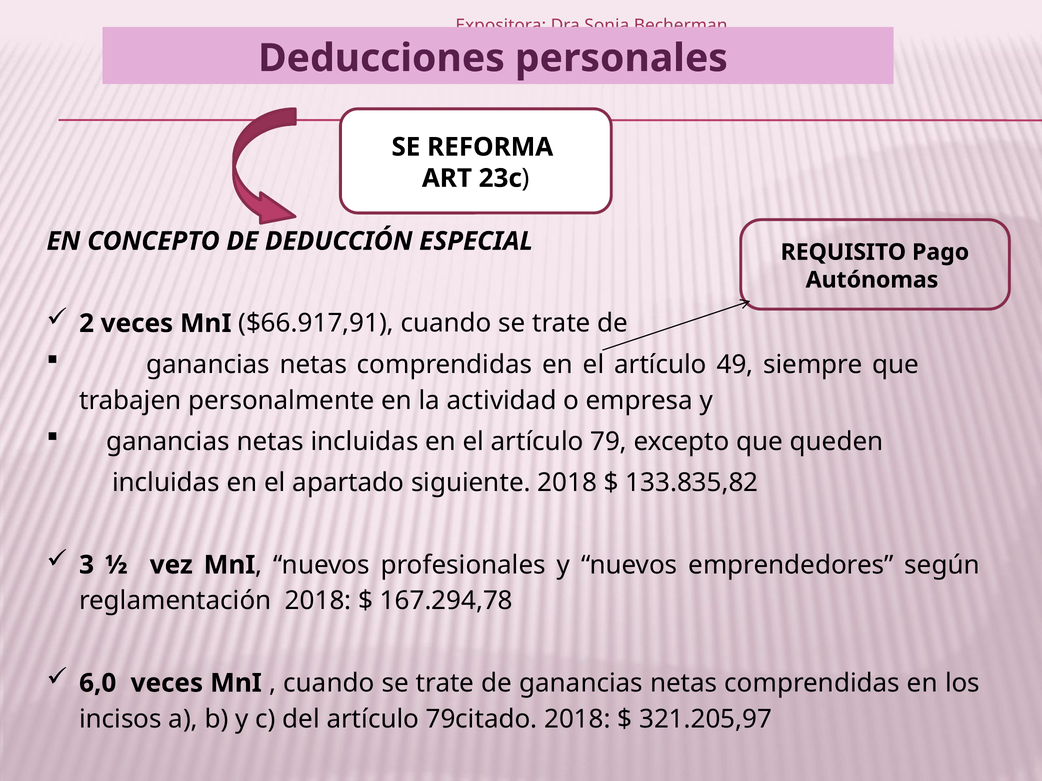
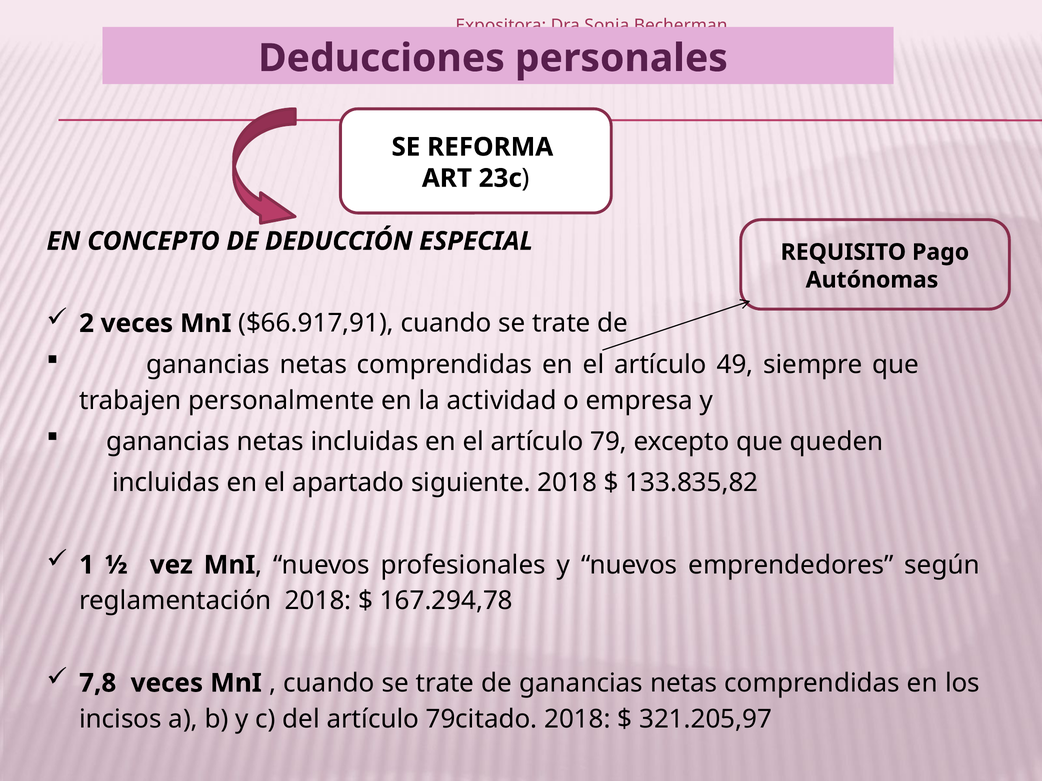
3: 3 -> 1
6,0: 6,0 -> 7,8
